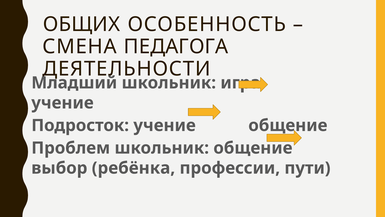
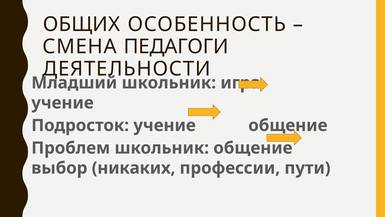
ПЕДАГОГА: ПЕДАГОГА -> ПЕДАГОГИ
ребёнка: ребёнка -> никаких
